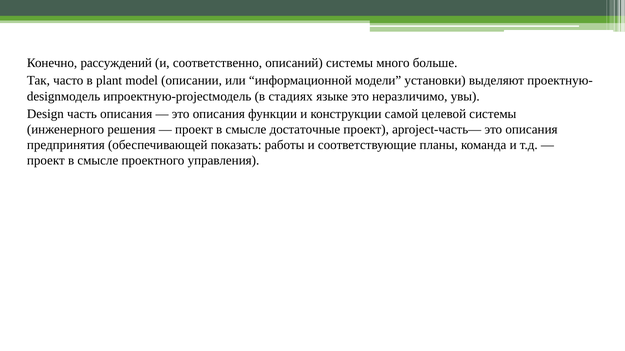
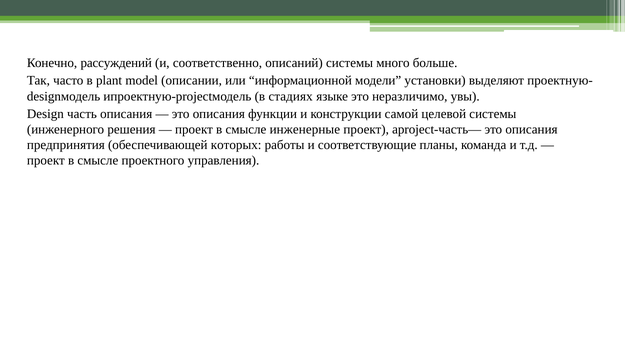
достаточные: достаточные -> инженерные
показать: показать -> которых
